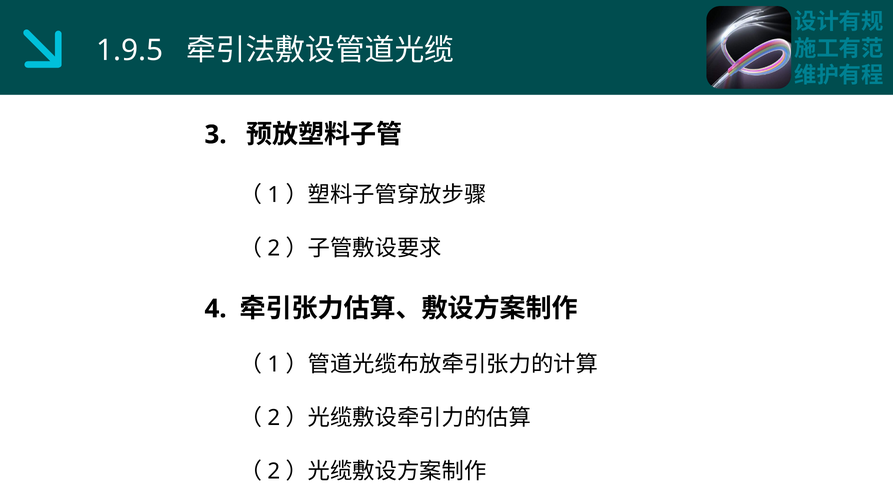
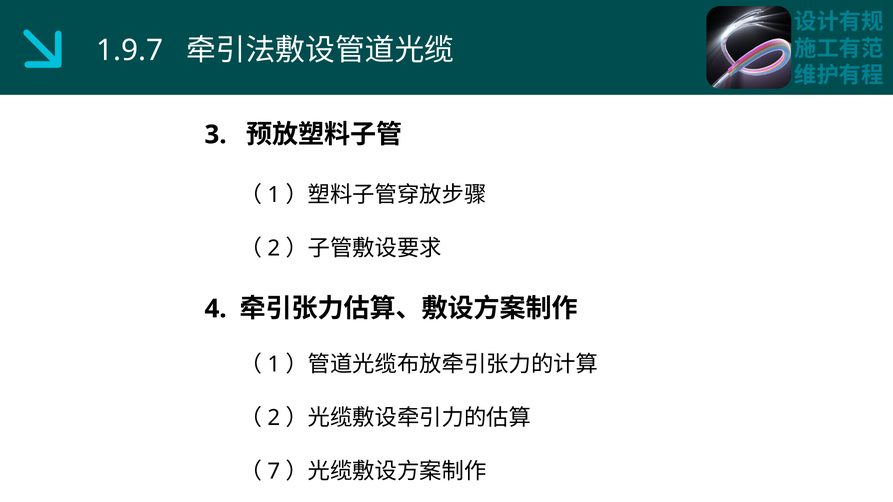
1.9.5: 1.9.5 -> 1.9.7
2 at (274, 472): 2 -> 7
